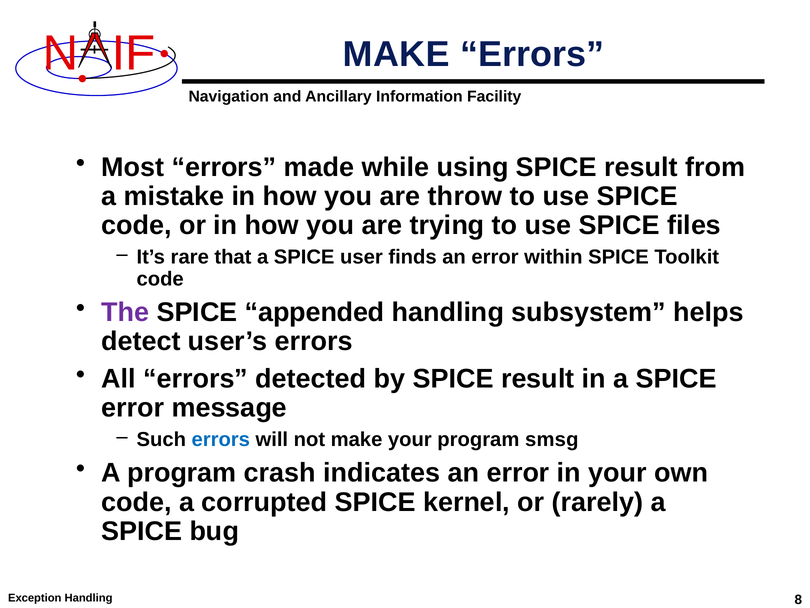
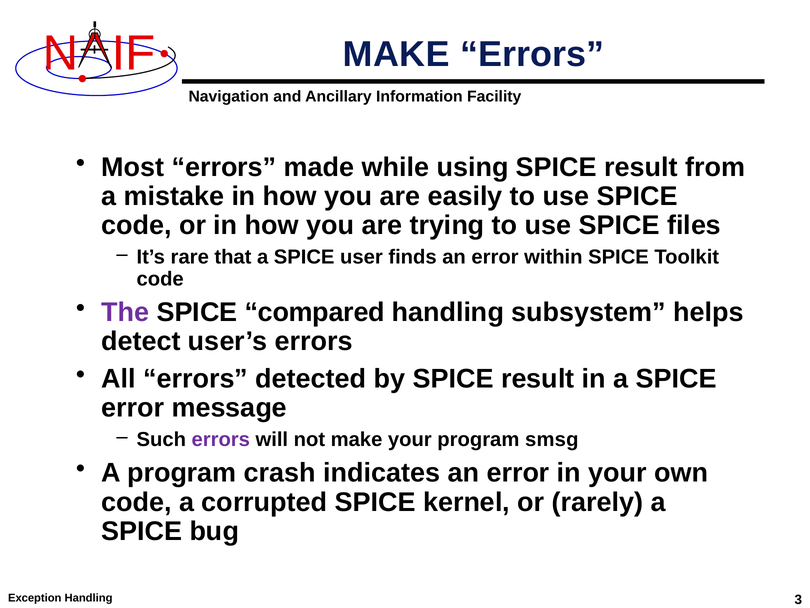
throw: throw -> easily
appended: appended -> compared
errors at (221, 439) colour: blue -> purple
8: 8 -> 3
